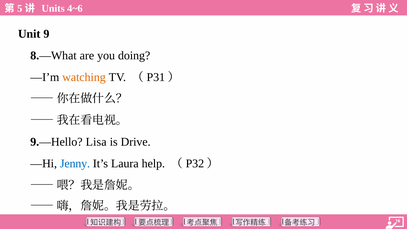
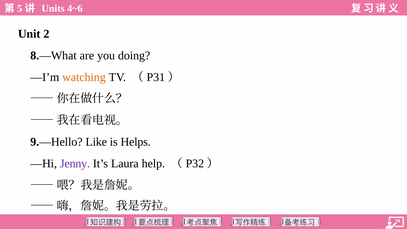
9: 9 -> 2
Lisa: Lisa -> Like
Drive: Drive -> Helps
Jenny colour: blue -> purple
